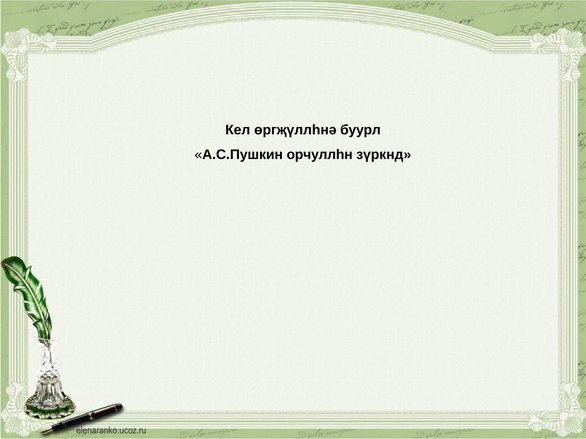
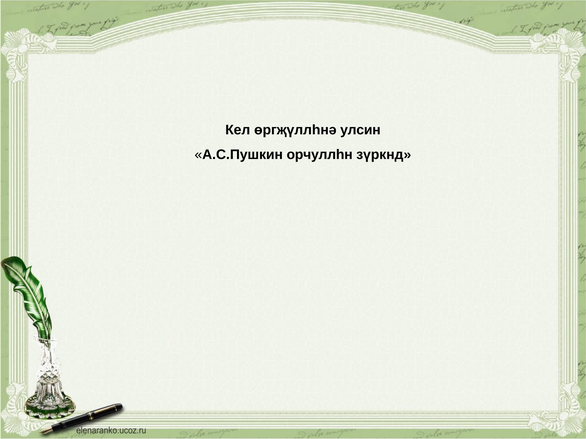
буурл: буурл -> улсин
